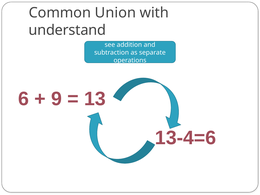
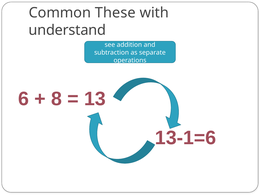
Union: Union -> These
9: 9 -> 8
13-4=6: 13-4=6 -> 13-1=6
